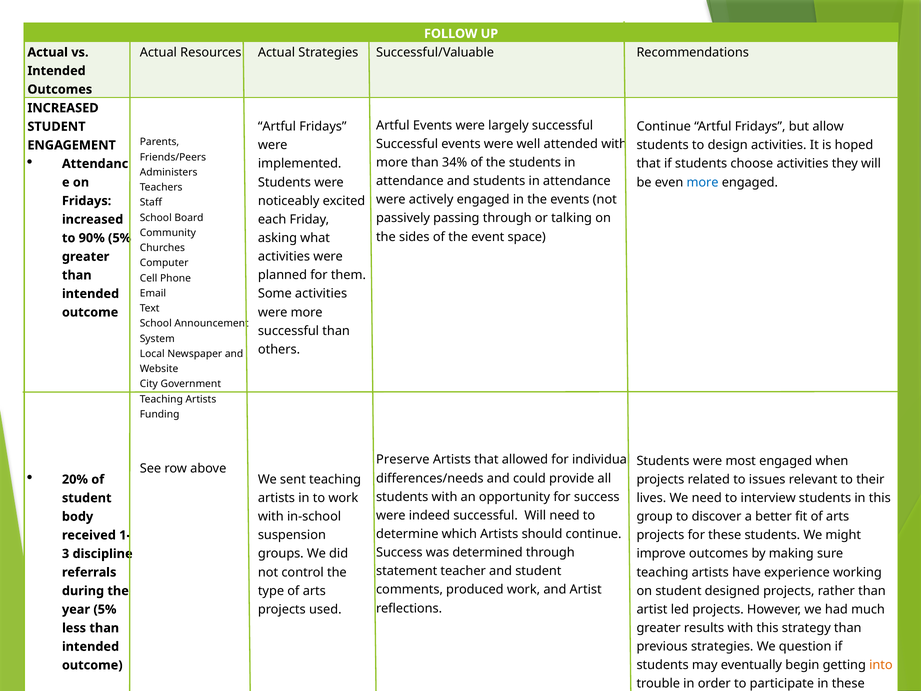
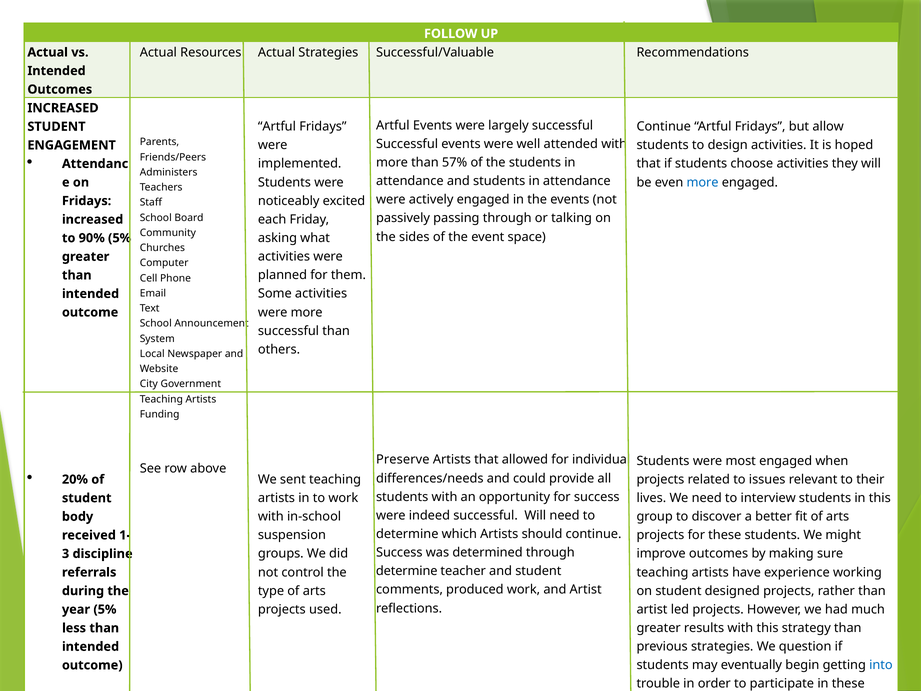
34%: 34% -> 57%
statement at (407, 571): statement -> determine
into colour: orange -> blue
